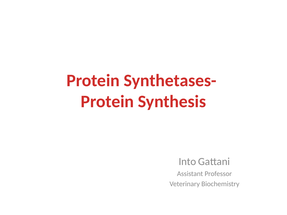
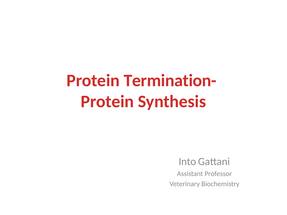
Synthetases-: Synthetases- -> Termination-
